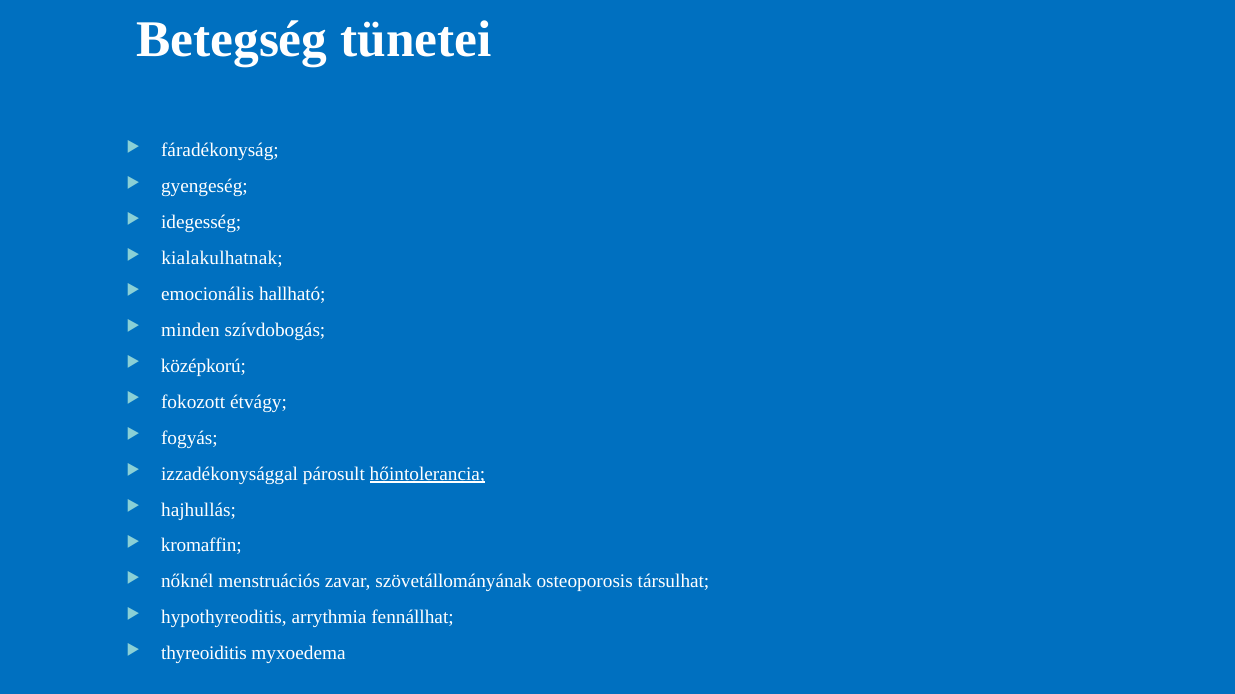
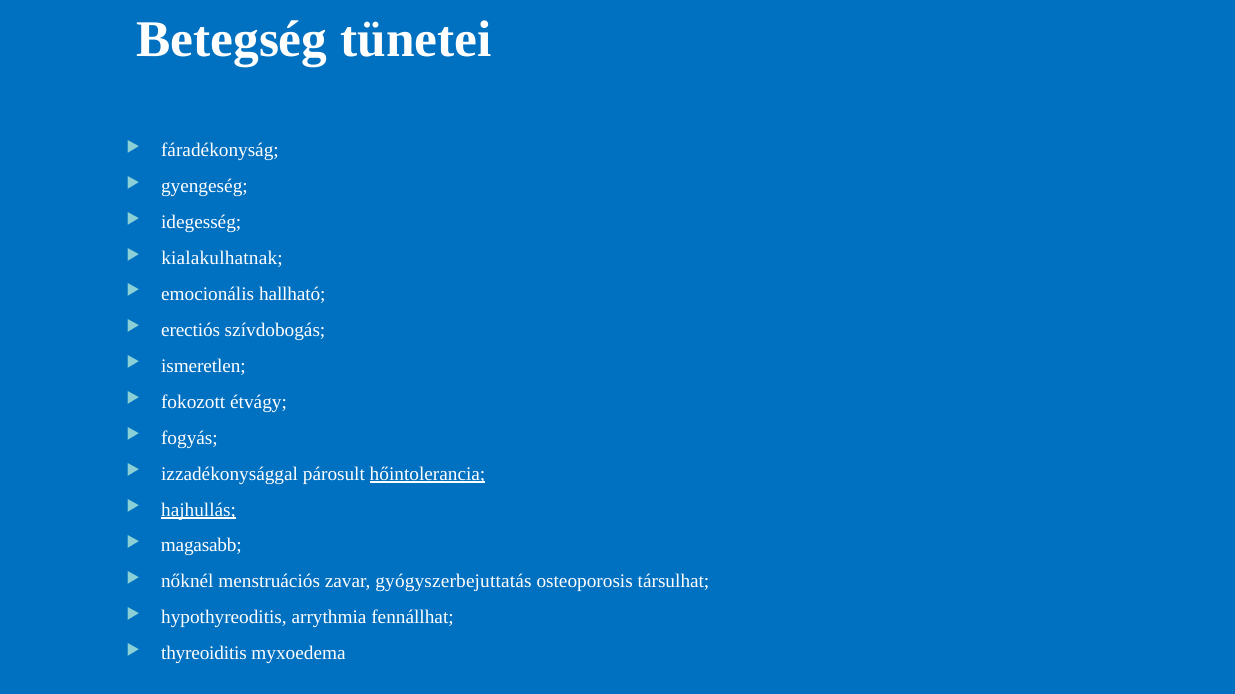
minden: minden -> erectiós
középkorú: középkorú -> ismeretlen
hajhullás underline: none -> present
kromaffin: kromaffin -> magasabb
szövetállományának: szövetállományának -> gyógyszerbejuttatás
